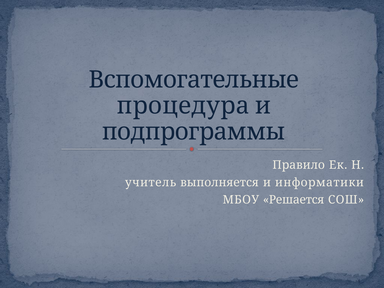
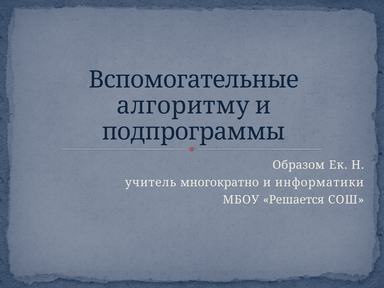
процедура: процедура -> алгоритму
Правило: Правило -> Образом
выполняется: выполняется -> многократно
